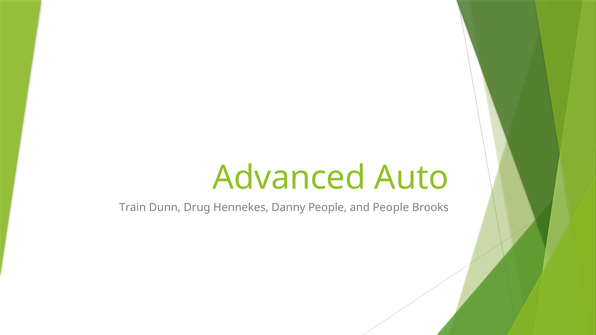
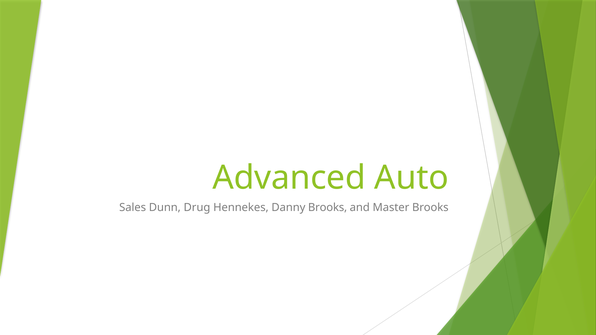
Train: Train -> Sales
Danny People: People -> Brooks
and People: People -> Master
